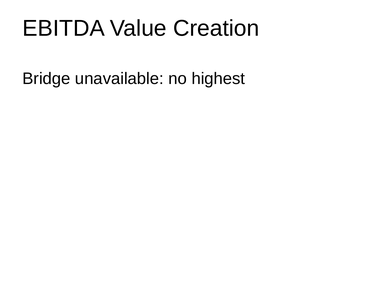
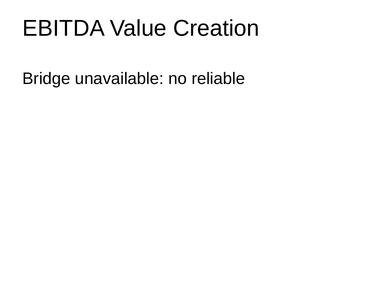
highest: highest -> reliable
